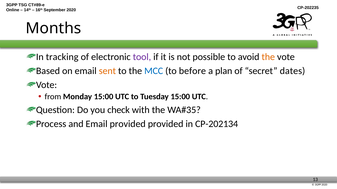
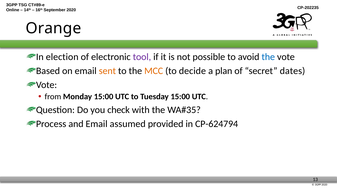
Months: Months -> Orange
tracking: tracking -> election
the at (268, 57) colour: orange -> blue
MCC colour: blue -> orange
before: before -> decide
Email provided: provided -> assumed
CP-202134: CP-202134 -> CP-624794
